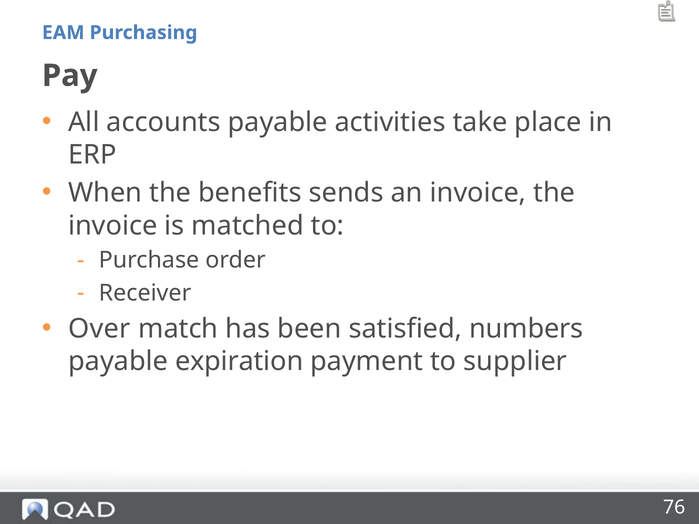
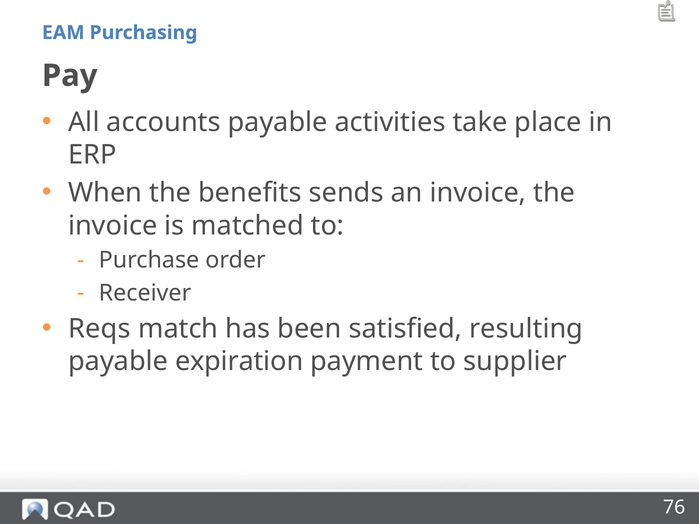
Over: Over -> Reqs
numbers: numbers -> resulting
